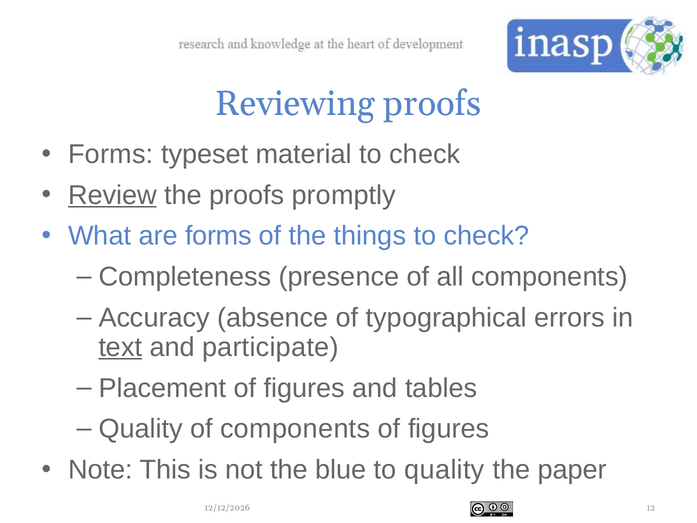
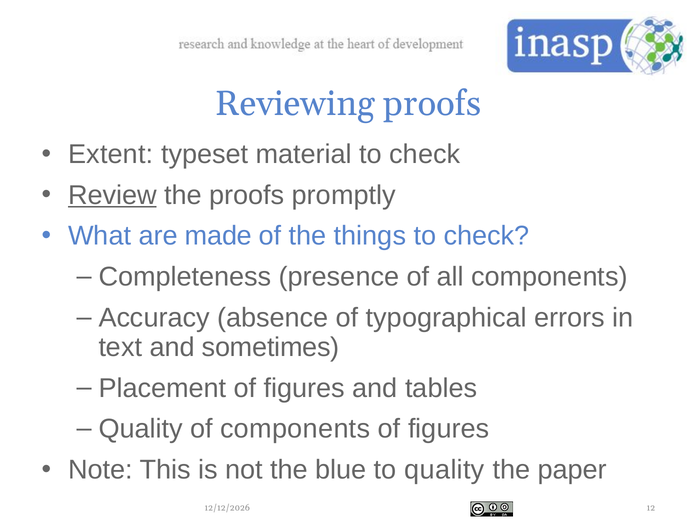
Forms at (111, 154): Forms -> Extent
are forms: forms -> made
text underline: present -> none
participate: participate -> sometimes
